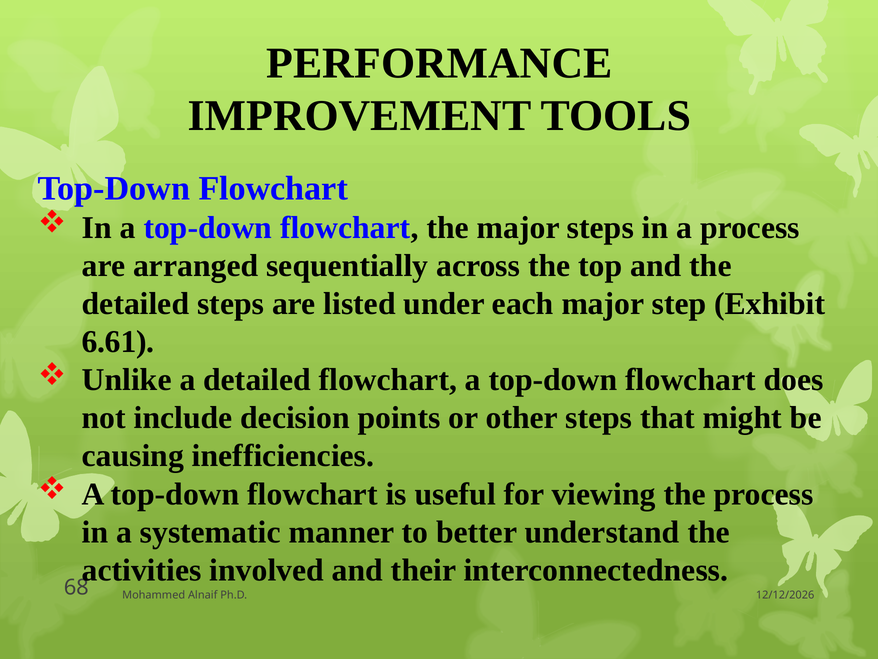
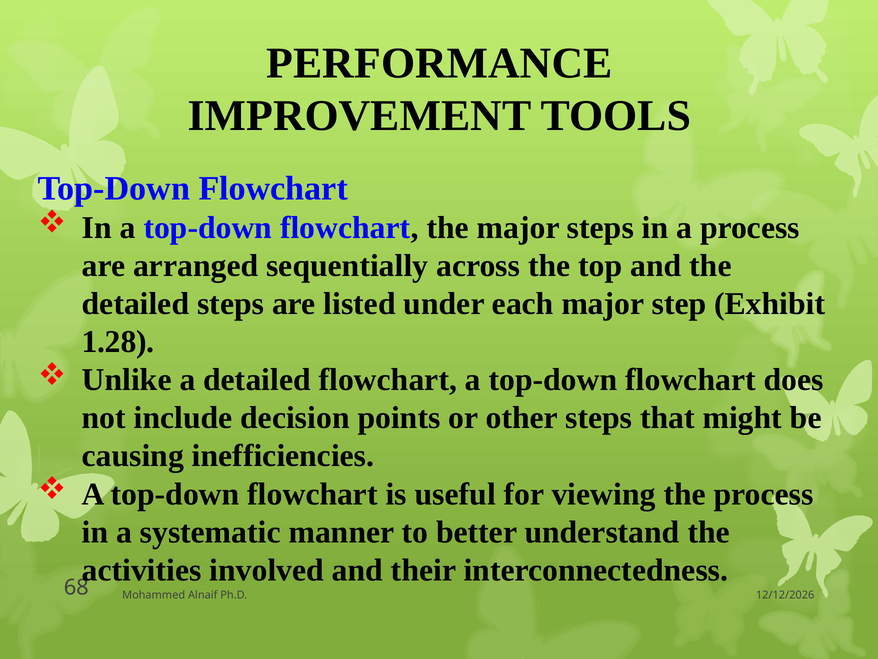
6.61: 6.61 -> 1.28
